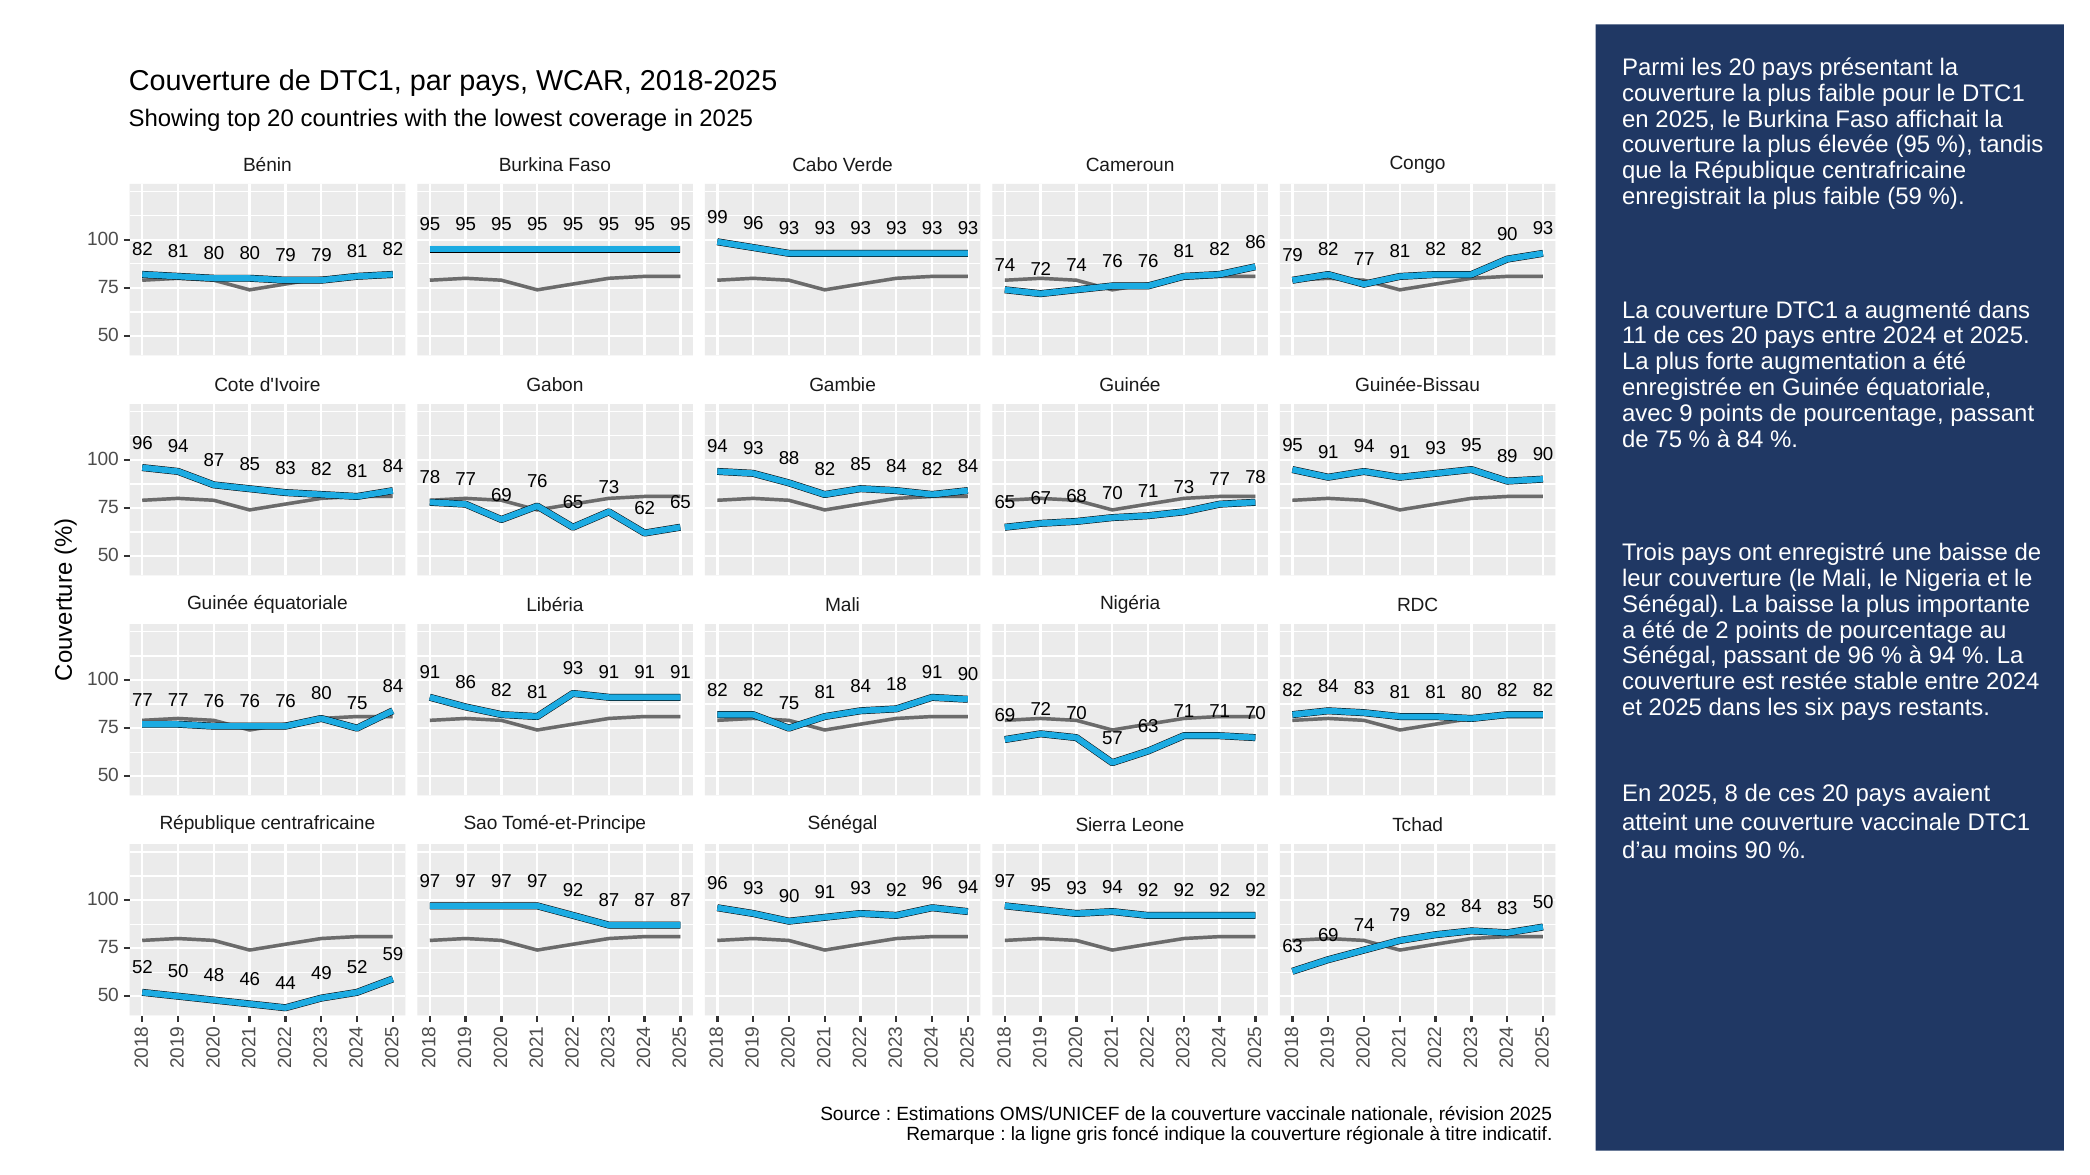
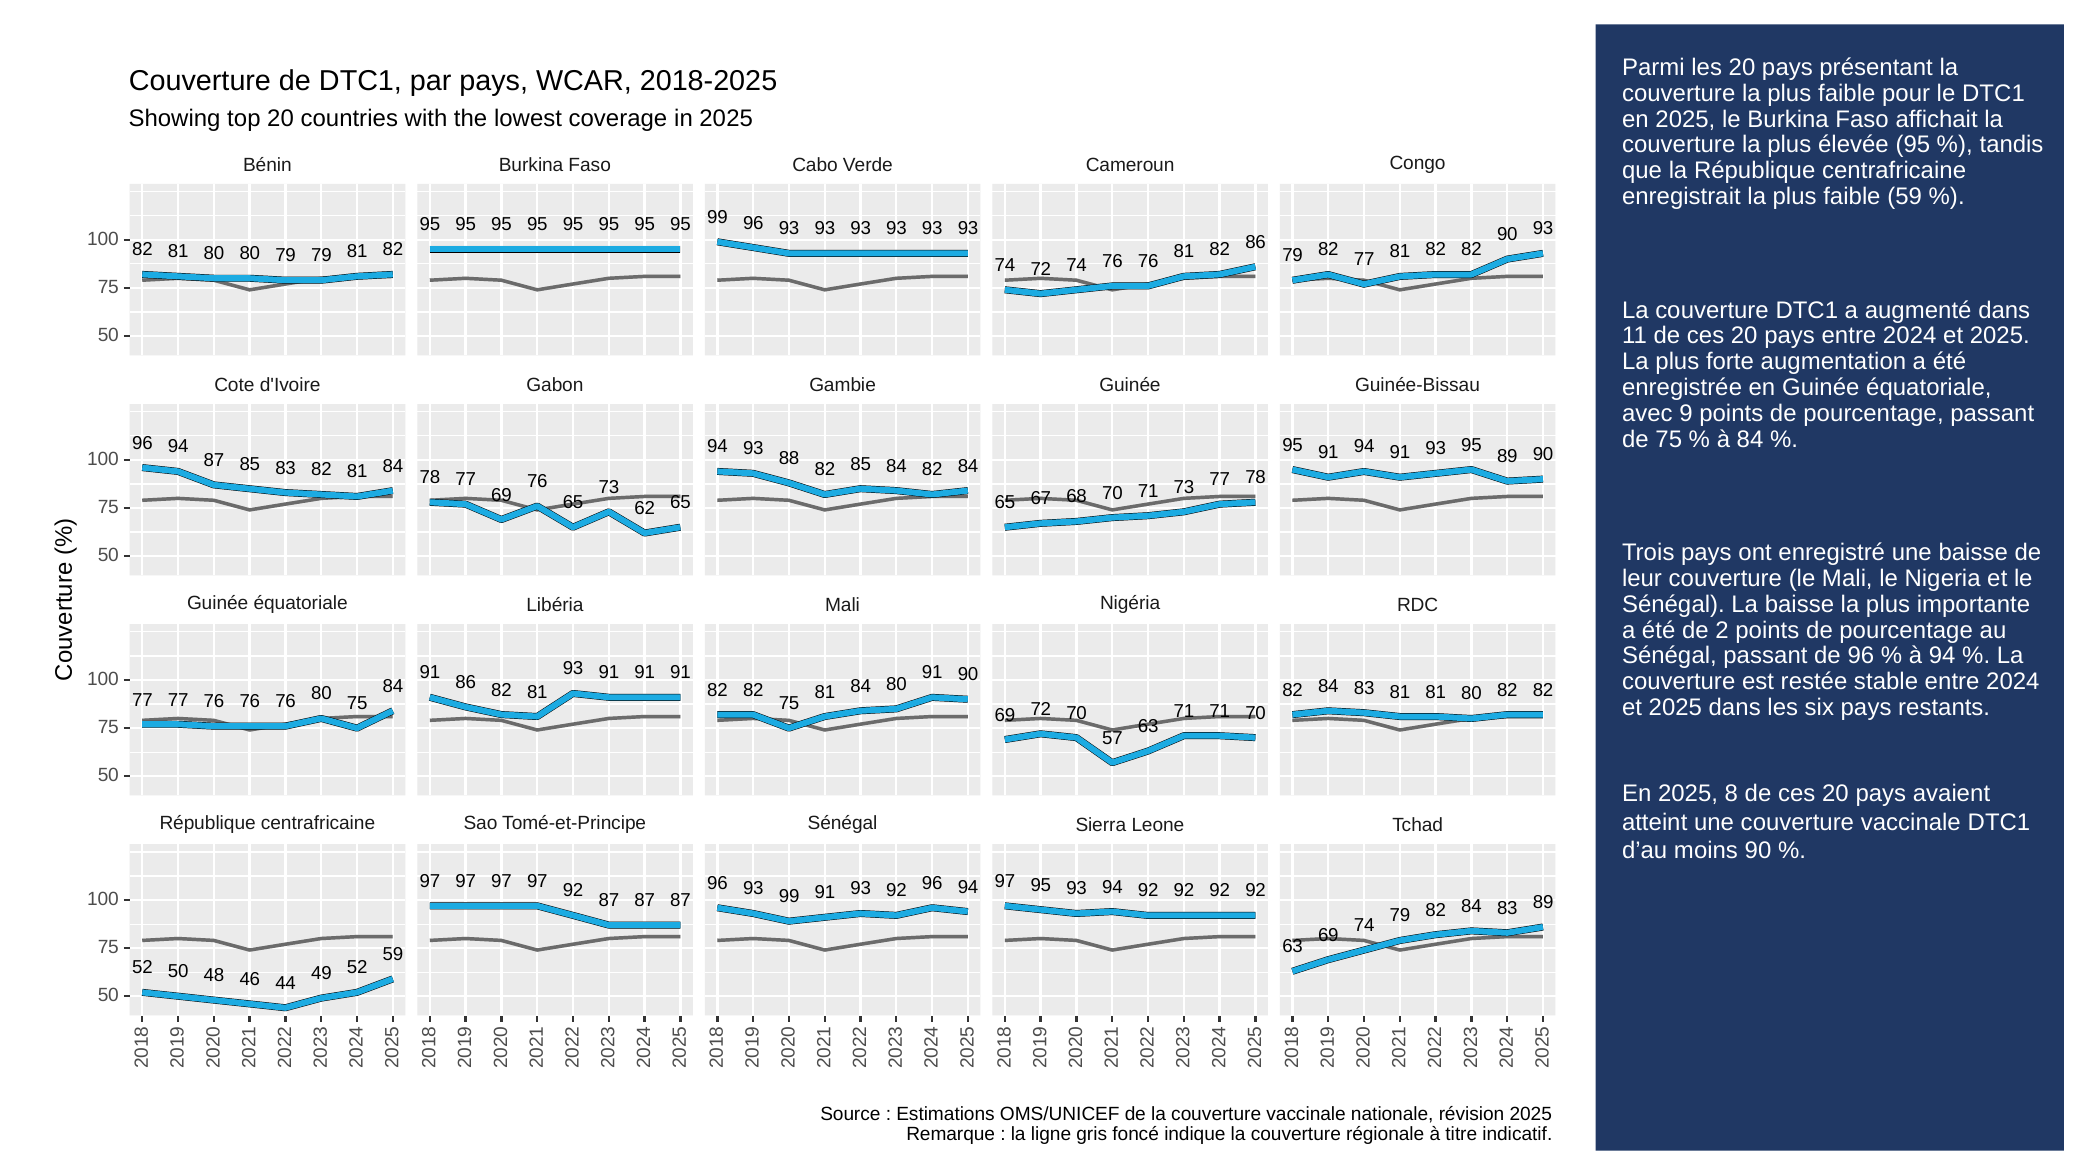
84 18: 18 -> 80
93 90: 90 -> 99
83 50: 50 -> 89
